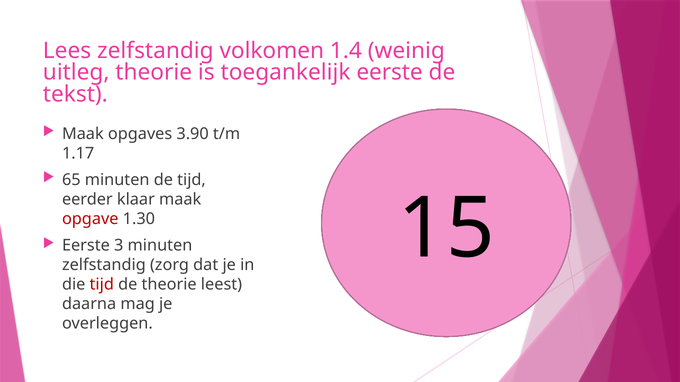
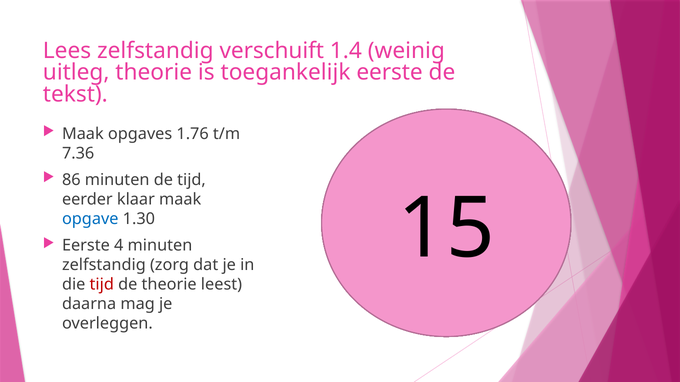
volkomen: volkomen -> verschuift
3.90: 3.90 -> 1.76
1.17: 1.17 -> 7.36
65: 65 -> 86
opgave colour: red -> blue
3: 3 -> 4
